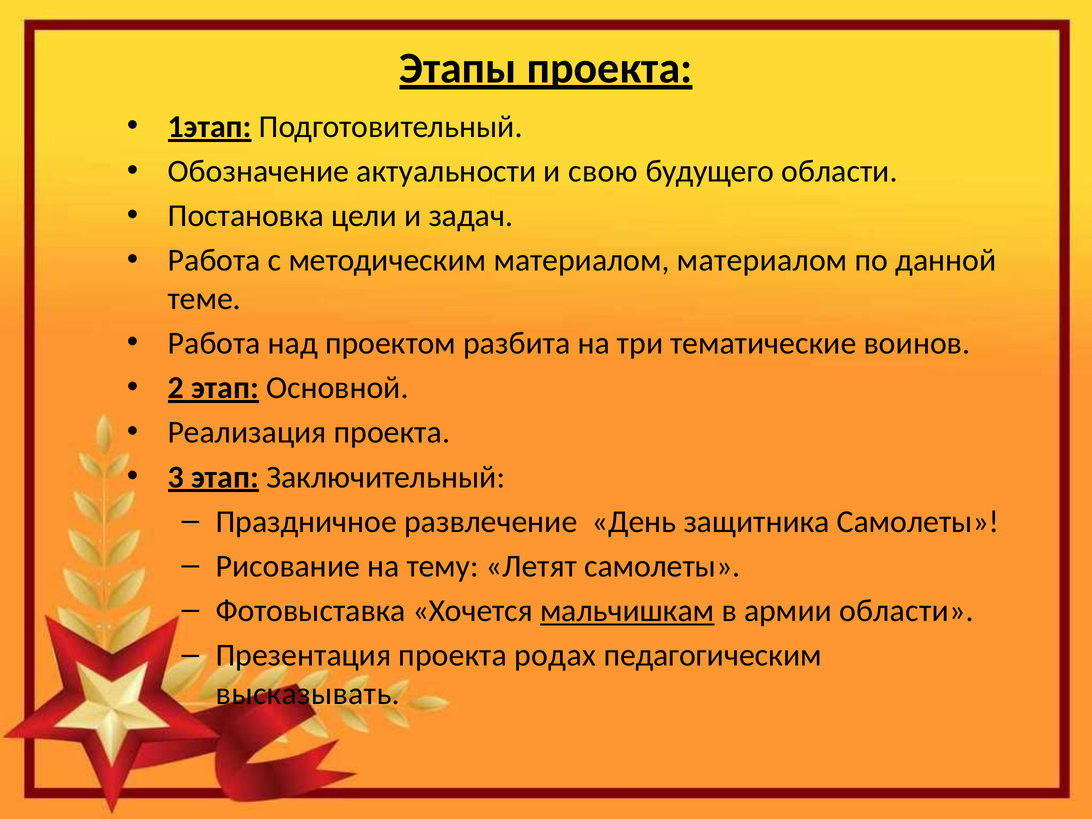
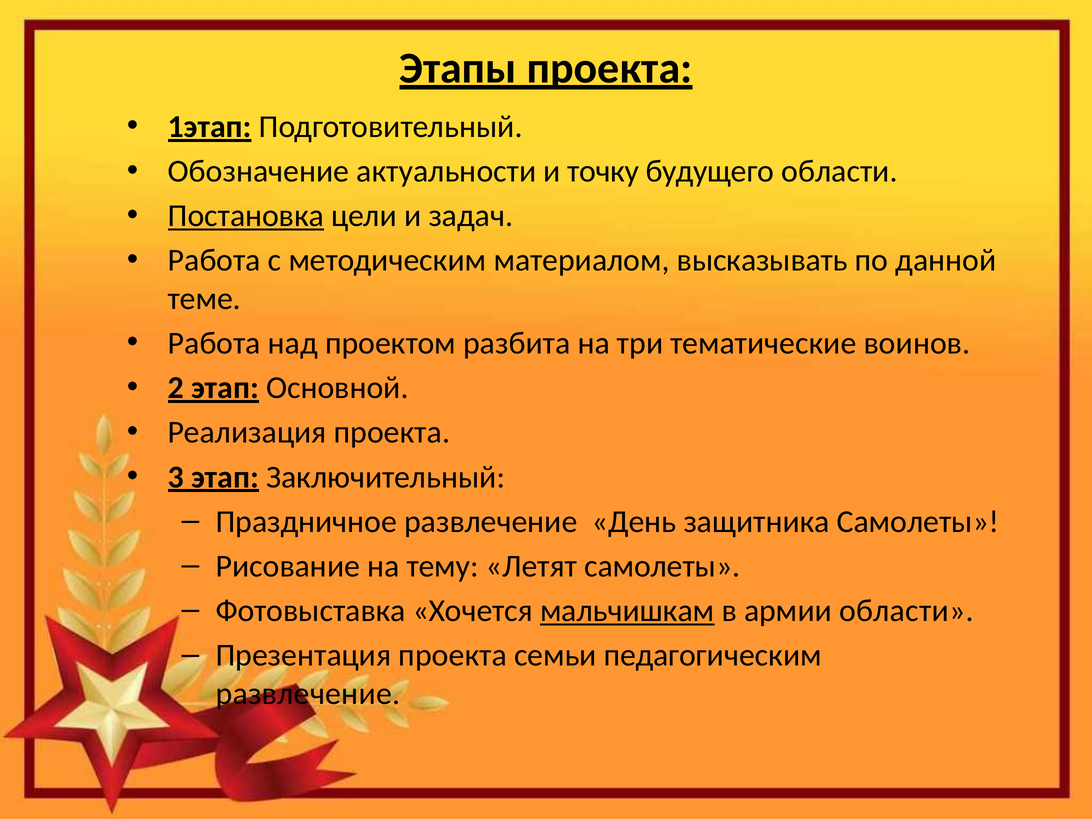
свою: свою -> точку
Постановка underline: none -> present
материалом материалом: материалом -> высказывать
родах: родах -> семьи
высказывать at (308, 694): высказывать -> развлечение
